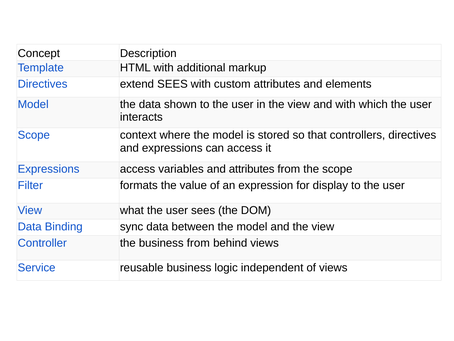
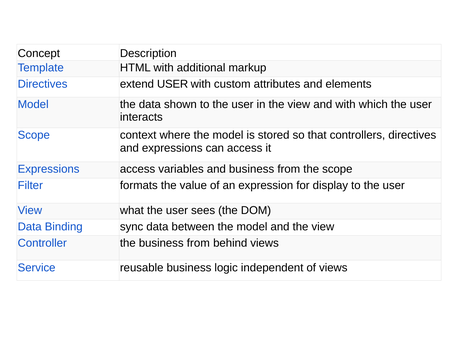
extend SEES: SEES -> USER
and attributes: attributes -> business
